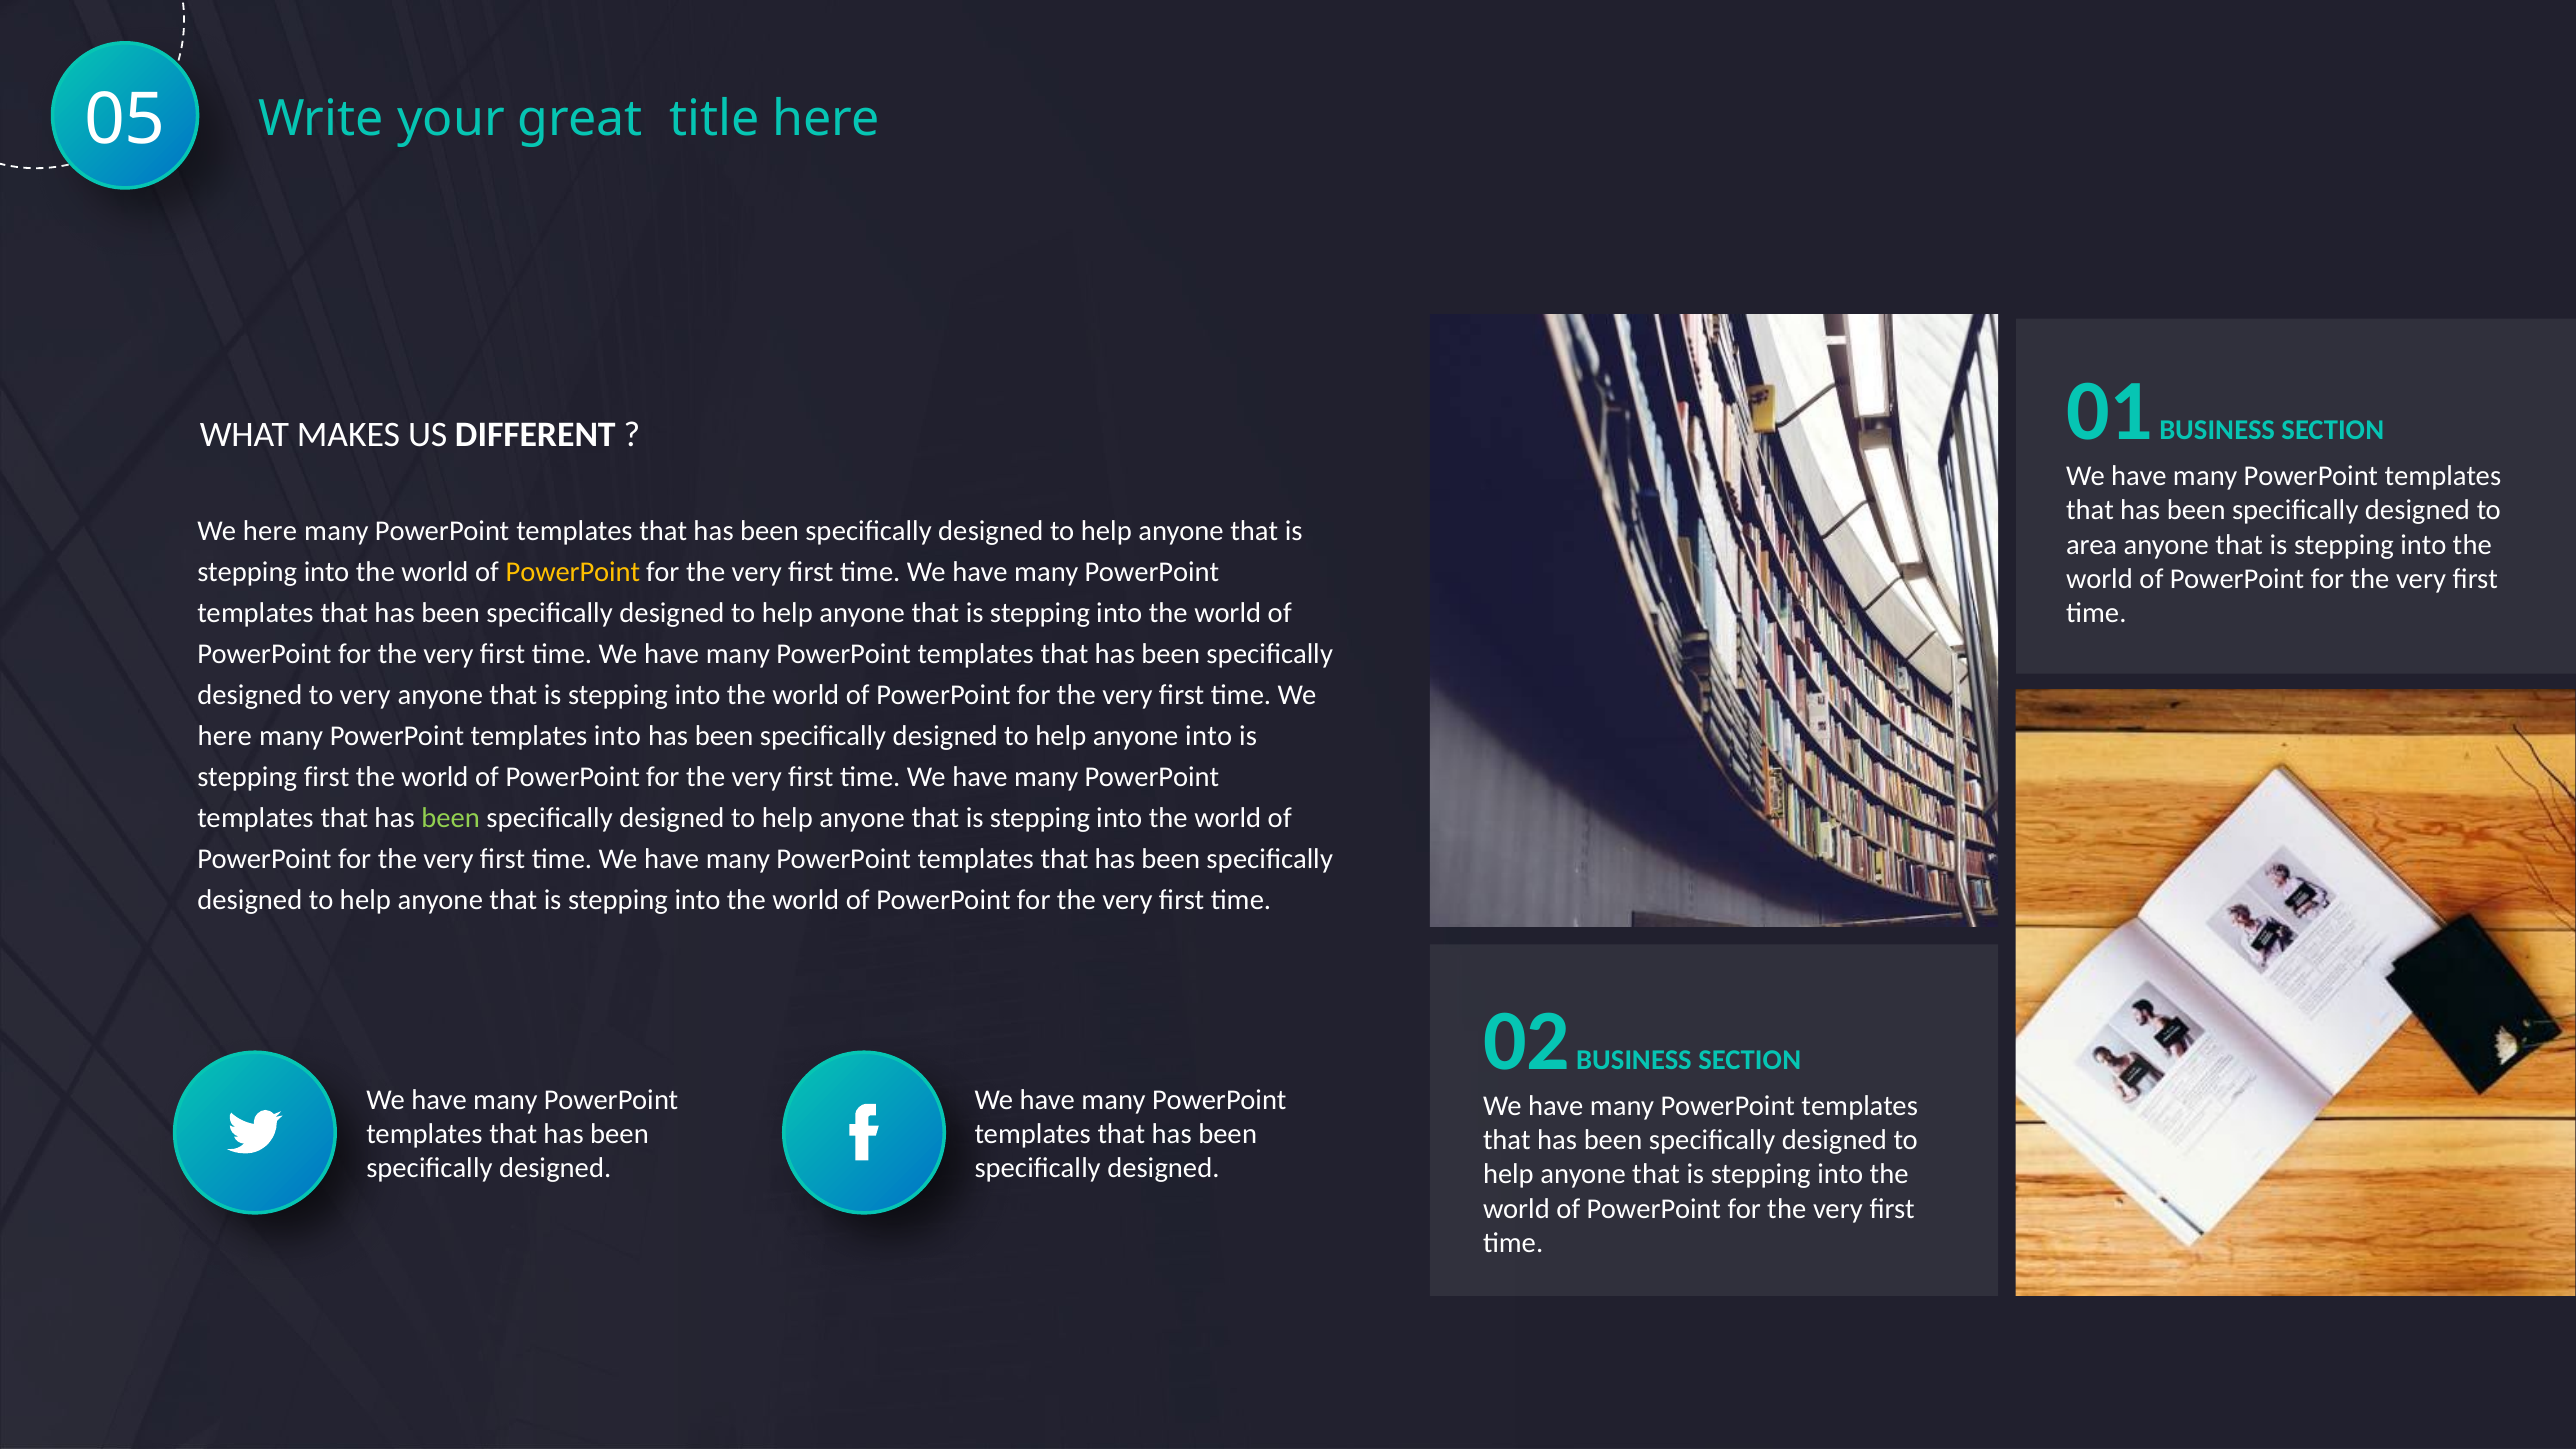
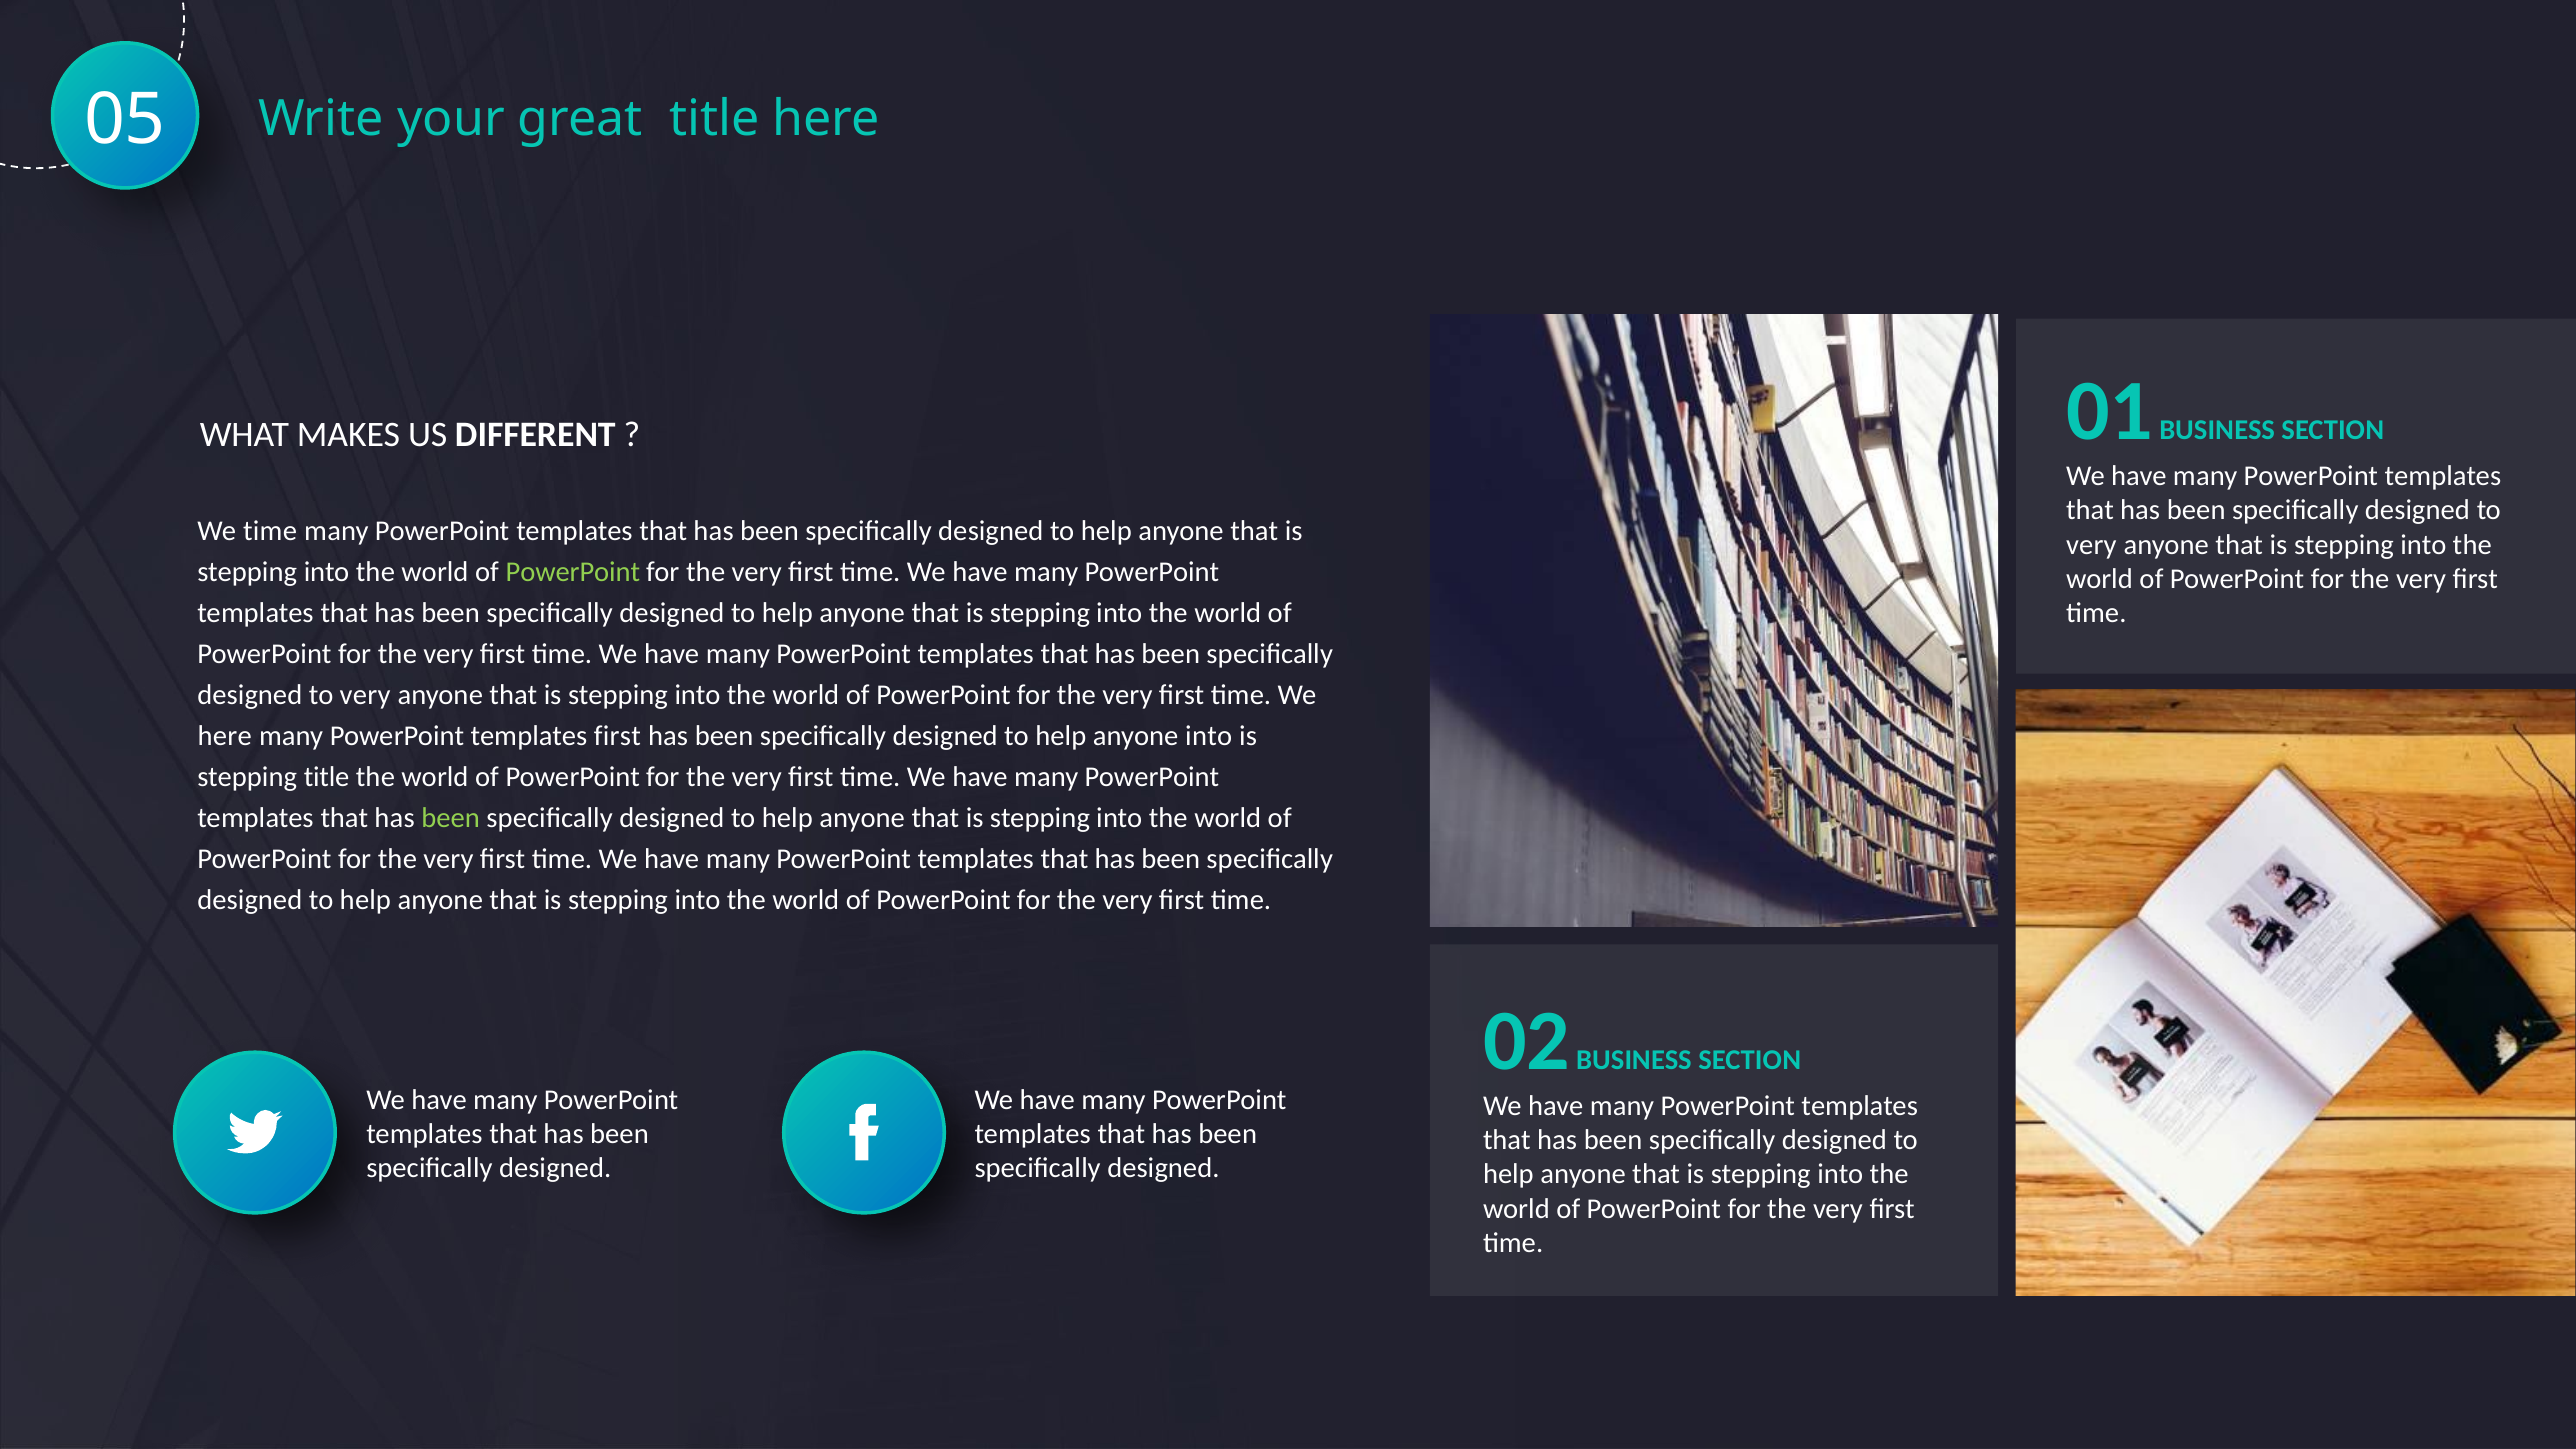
here at (270, 531): here -> time
area at (2092, 544): area -> very
PowerPoint at (573, 572) colour: yellow -> light green
templates into: into -> first
stepping first: first -> title
